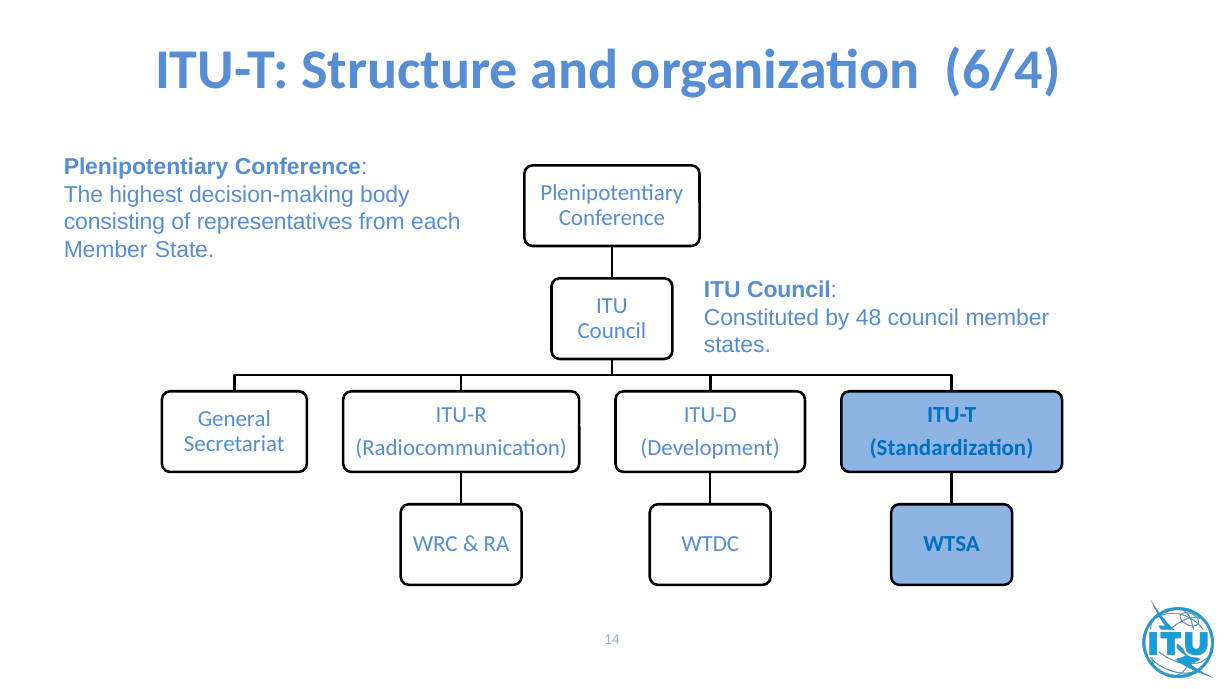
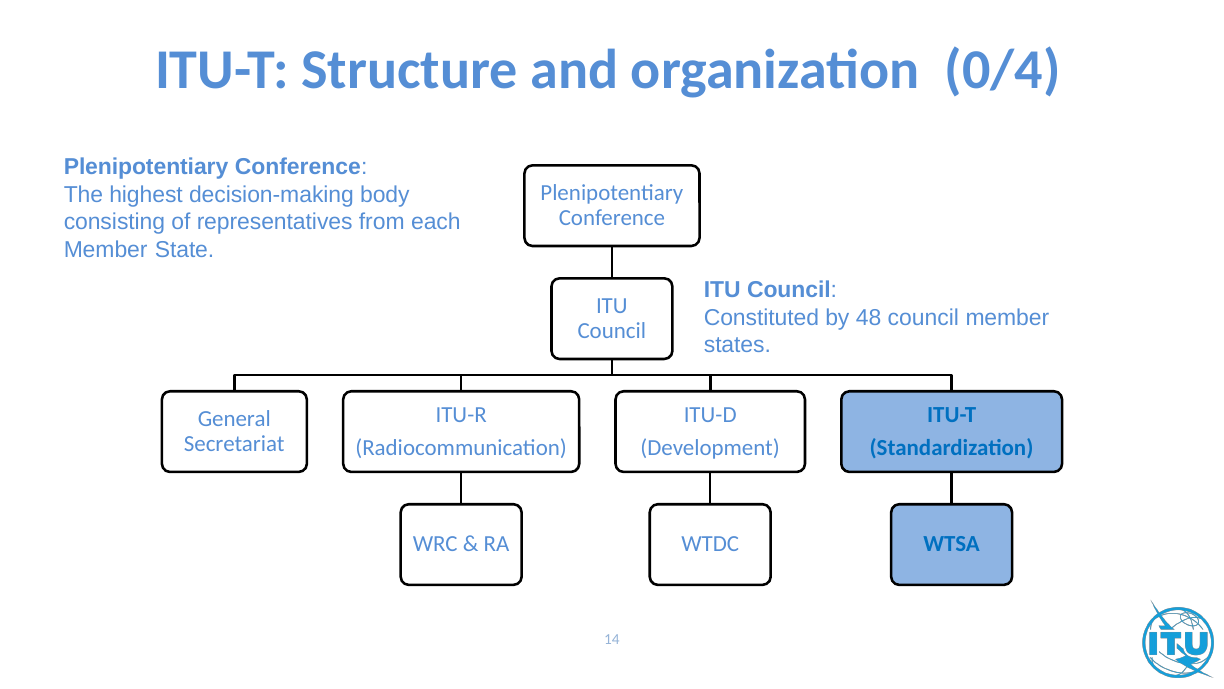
6/4: 6/4 -> 0/4
